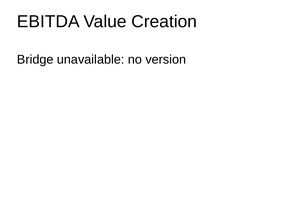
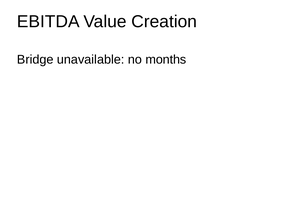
version: version -> months
